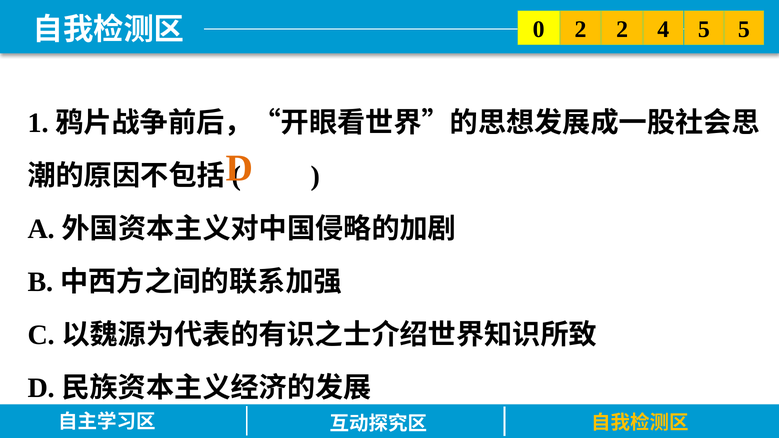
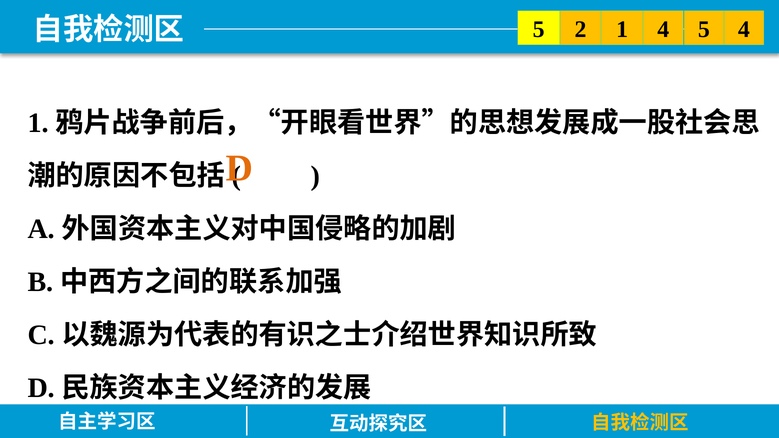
0 at (539, 29): 0 -> 5
2 2: 2 -> 1
5 5: 5 -> 4
